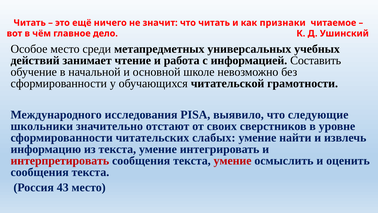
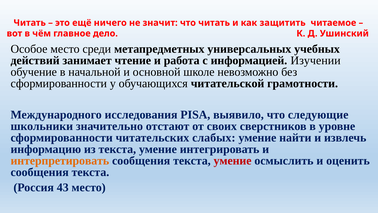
признаки: признаки -> защитить
Составить: Составить -> Изучении
интерпретировать colour: red -> orange
